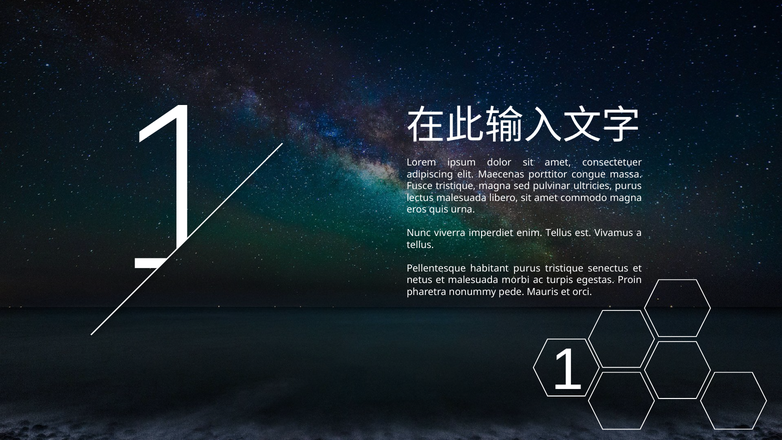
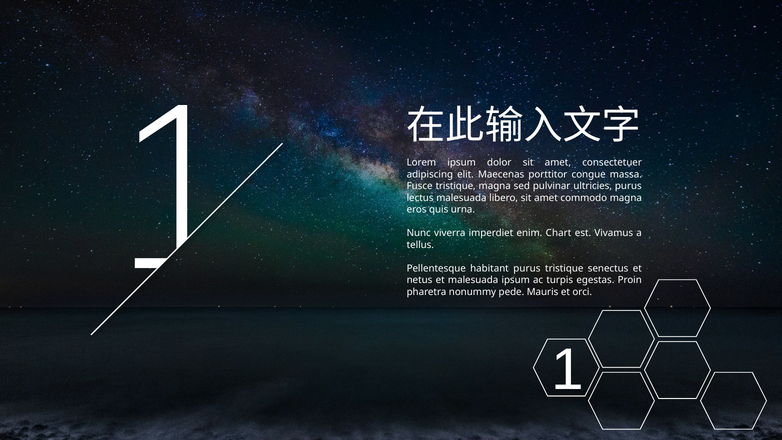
enim Tellus: Tellus -> Chart
malesuada morbi: morbi -> ipsum
